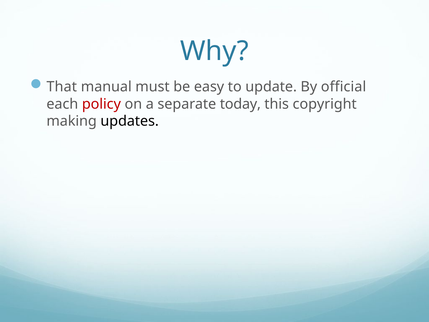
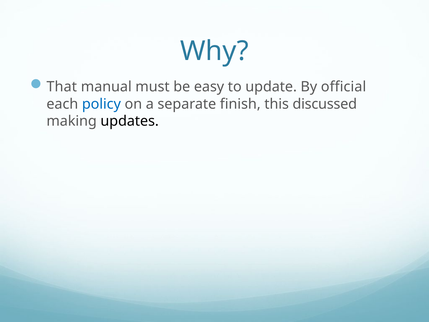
policy colour: red -> blue
today: today -> finish
copyright: copyright -> discussed
